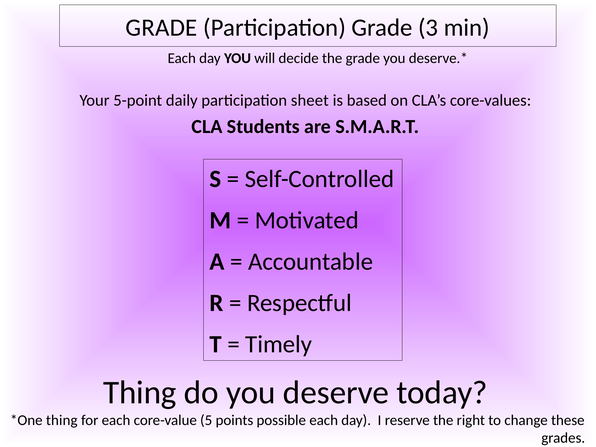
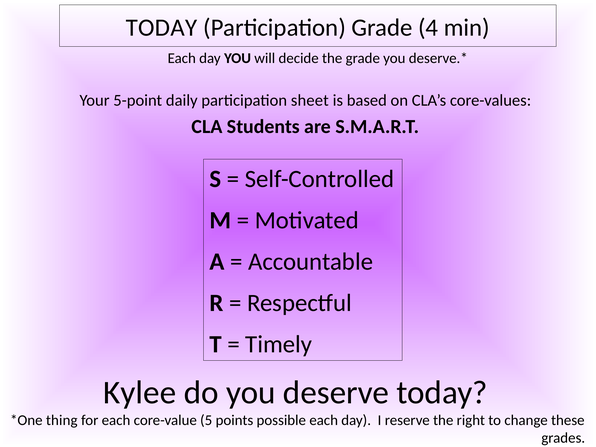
GRADE at (162, 28): GRADE -> TODAY
3: 3 -> 4
Thing at (140, 393): Thing -> Kylee
